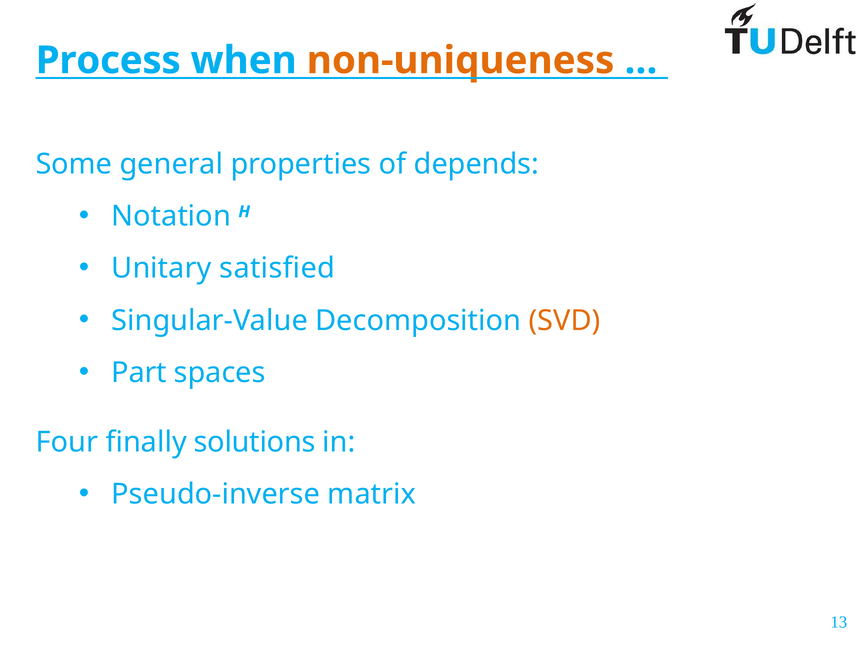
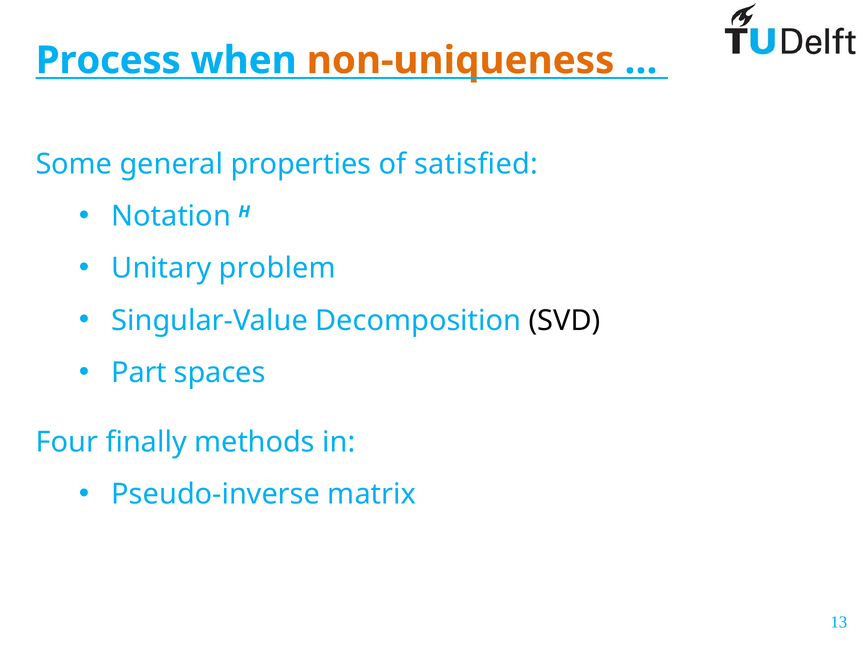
depends: depends -> satisfied
satisfied: satisfied -> problem
SVD colour: orange -> black
solutions: solutions -> methods
